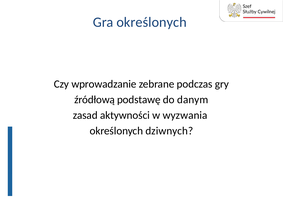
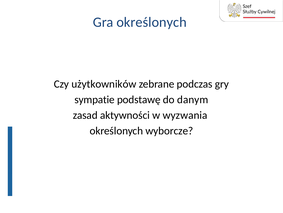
wprowadzanie: wprowadzanie -> użytkowników
źródłową: źródłową -> sympatie
dziwnych: dziwnych -> wyborcze
